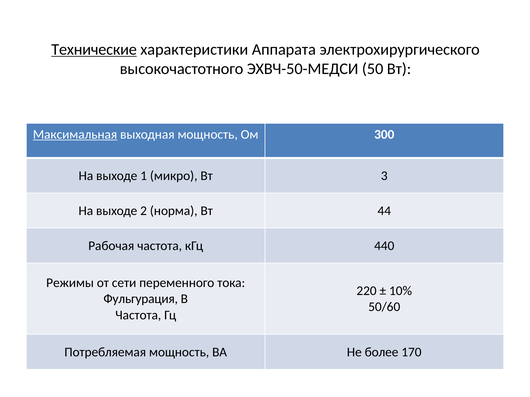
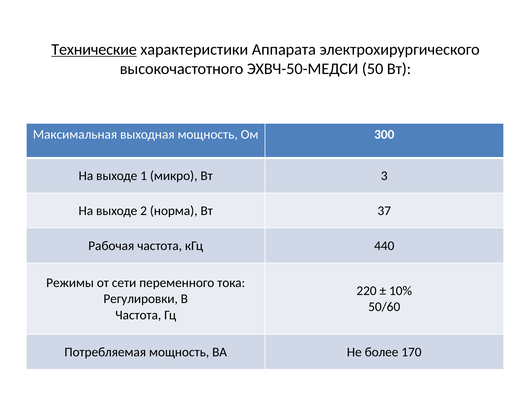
Максимальная underline: present -> none
44: 44 -> 37
Фульгурация: Фульгурация -> Регулировки
